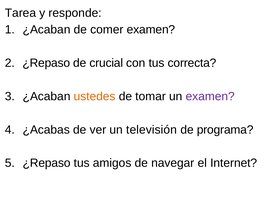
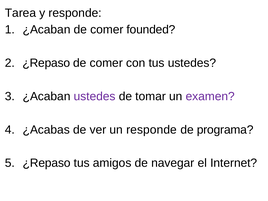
comer examen: examen -> founded
crucial at (106, 63): crucial -> comer
tus correcta: correcta -> ustedes
ustedes at (95, 96) colour: orange -> purple
un televisión: televisión -> responde
